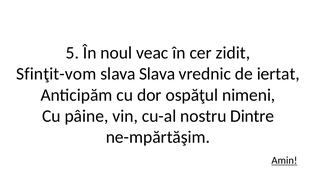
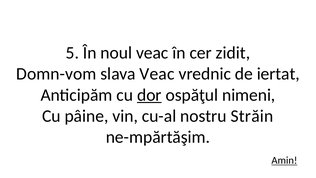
Sfinţit-vom: Sfinţit-vom -> Domn-vom
slava Slava: Slava -> Veac
dor underline: none -> present
Dintre: Dintre -> Străin
